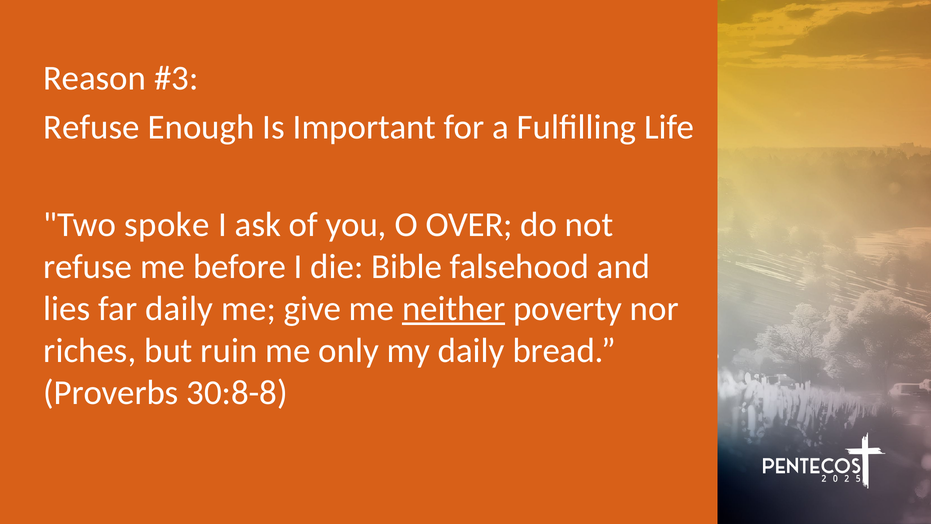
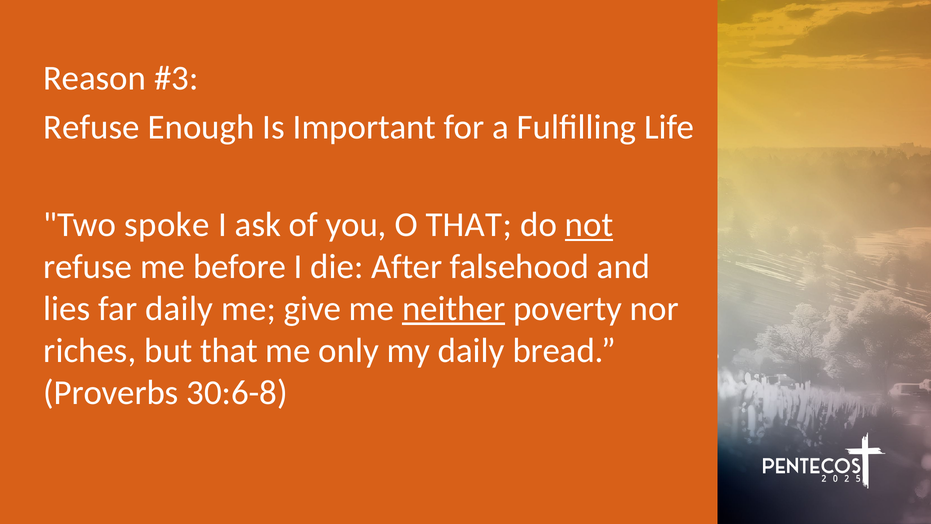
O OVER: OVER -> THAT
not underline: none -> present
Bible: Bible -> After
but ruin: ruin -> that
30:8-8: 30:8-8 -> 30:6-8
